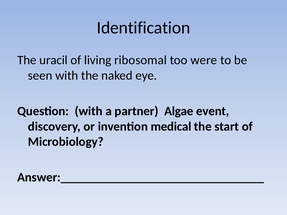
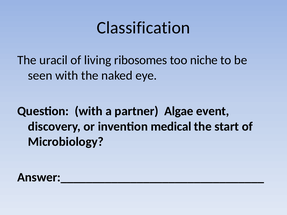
Identification: Identification -> Classification
ribosomal: ribosomal -> ribosomes
were: were -> niche
